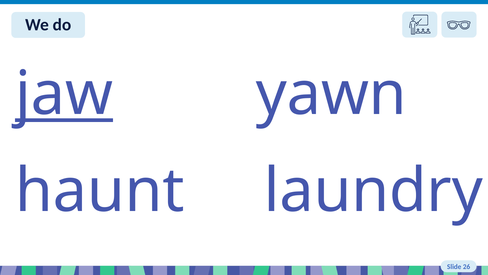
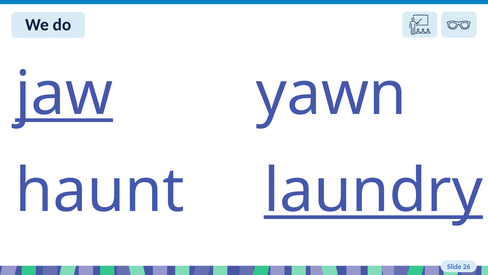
laundry underline: none -> present
